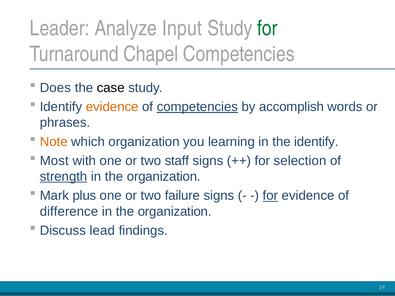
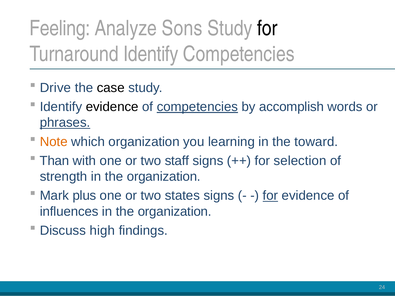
Leader: Leader -> Feeling
Input: Input -> Sons
for at (267, 28) colour: green -> black
Turnaround Chapel: Chapel -> Identify
Does: Does -> Drive
evidence at (112, 107) colour: orange -> black
phrases underline: none -> present
the identify: identify -> toward
Most: Most -> Than
strength underline: present -> none
failure: failure -> states
difference: difference -> influences
lead: lead -> high
